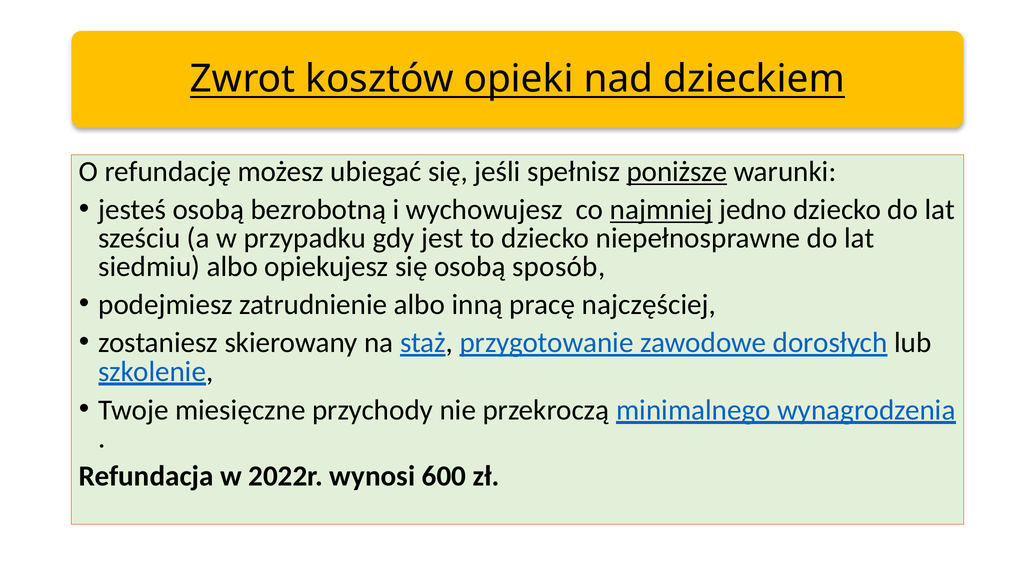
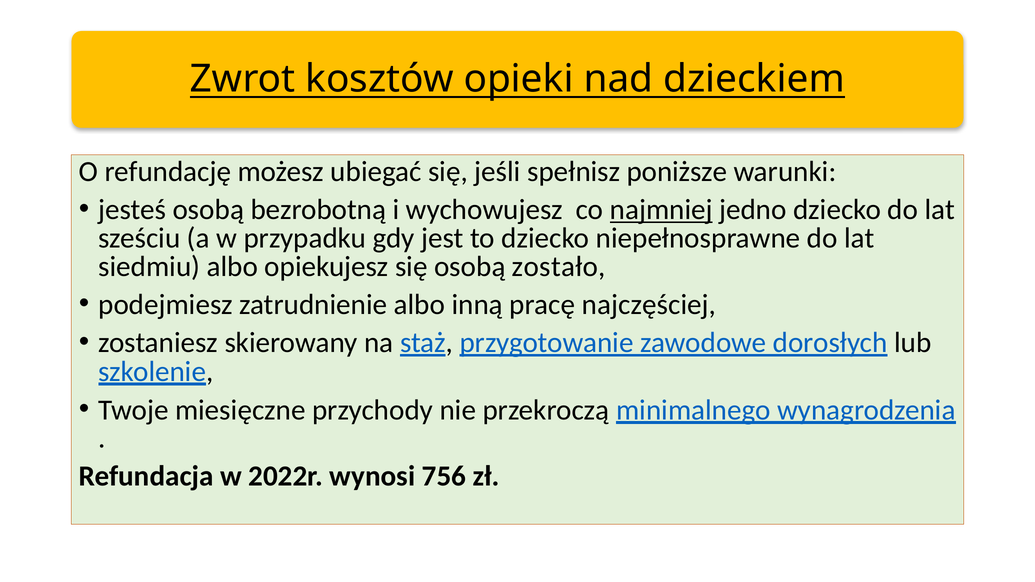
poniższe underline: present -> none
sposób: sposób -> zostało
600: 600 -> 756
